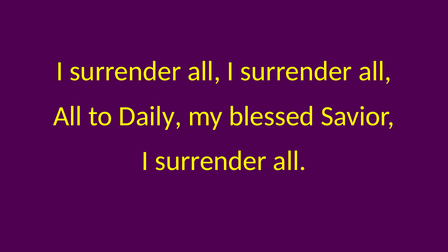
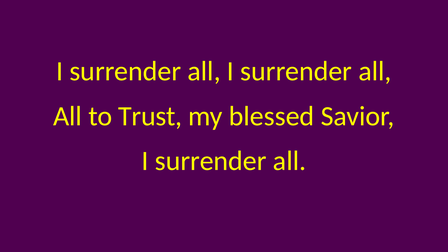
Daily: Daily -> Trust
